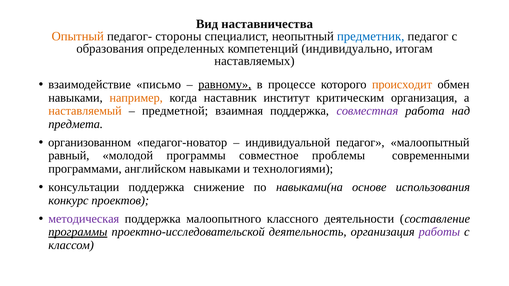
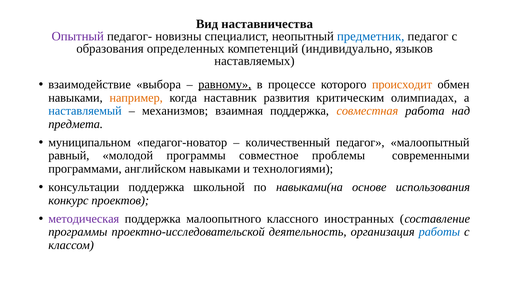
Опытный colour: orange -> purple
стороны: стороны -> новизны
итогам: итогам -> языков
письмо: письмо -> выбора
институт: институт -> развития
критическим организация: организация -> олимпиадах
наставляемый colour: orange -> blue
предметной: предметной -> механизмов
совместная colour: purple -> orange
организованном: организованном -> муниципальном
индивидуальной: индивидуальной -> количественный
снижение: снижение -> школьной
деятельности: деятельности -> иностранных
программы at (78, 232) underline: present -> none
работы colour: purple -> blue
